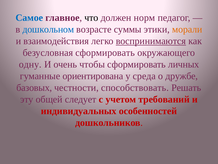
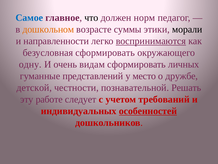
дошкольном colour: blue -> orange
морали colour: orange -> black
взаимодействия: взаимодействия -> направленности
чтобы: чтобы -> видам
ориентирована: ориентирована -> представлений
среда: среда -> место
базовых: базовых -> детской
способствовать: способствовать -> познавательной
общей: общей -> работе
особенностей underline: none -> present
